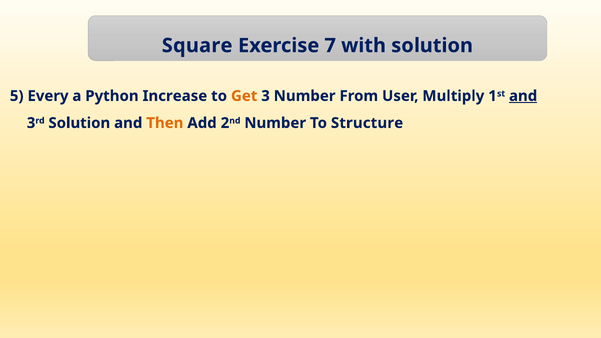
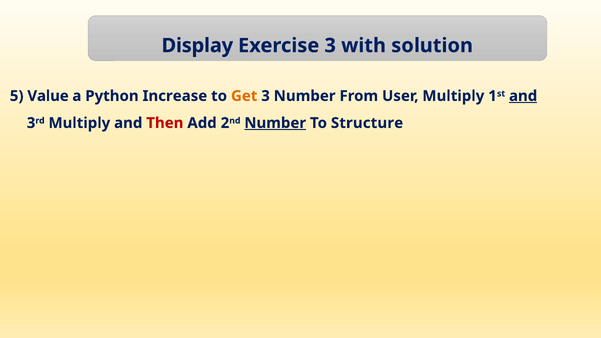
Square: Square -> Display
Exercise 7: 7 -> 3
Every: Every -> Value
Solution at (79, 123): Solution -> Multiply
Then colour: orange -> red
Number at (275, 123) underline: none -> present
